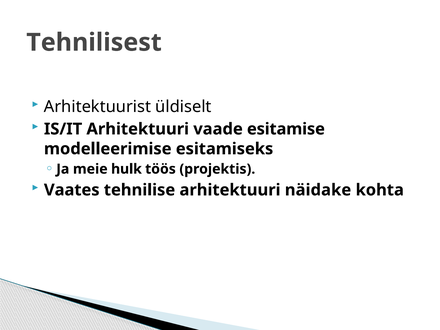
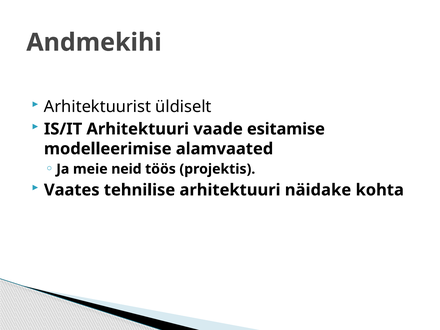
Tehnilisest: Tehnilisest -> Andmekihi
esitamiseks: esitamiseks -> alamvaated
hulk: hulk -> neid
